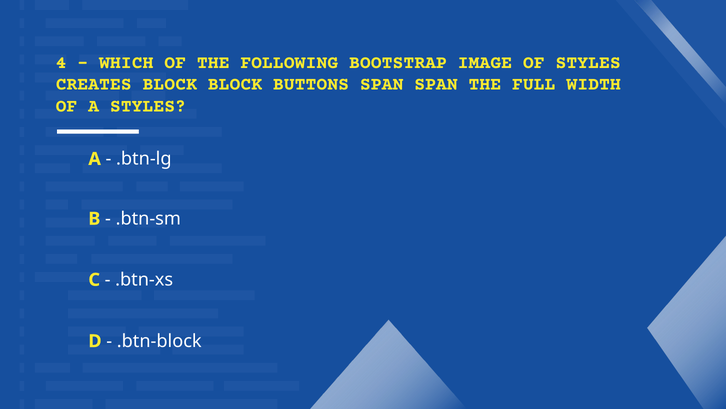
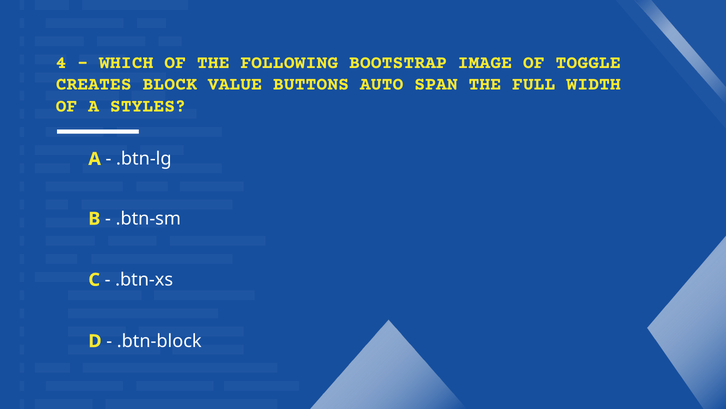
OF STYLES: STYLES -> TOGGLE
BLOCK BLOCK: BLOCK -> VALUE
BUTTONS SPAN: SPAN -> AUTO
